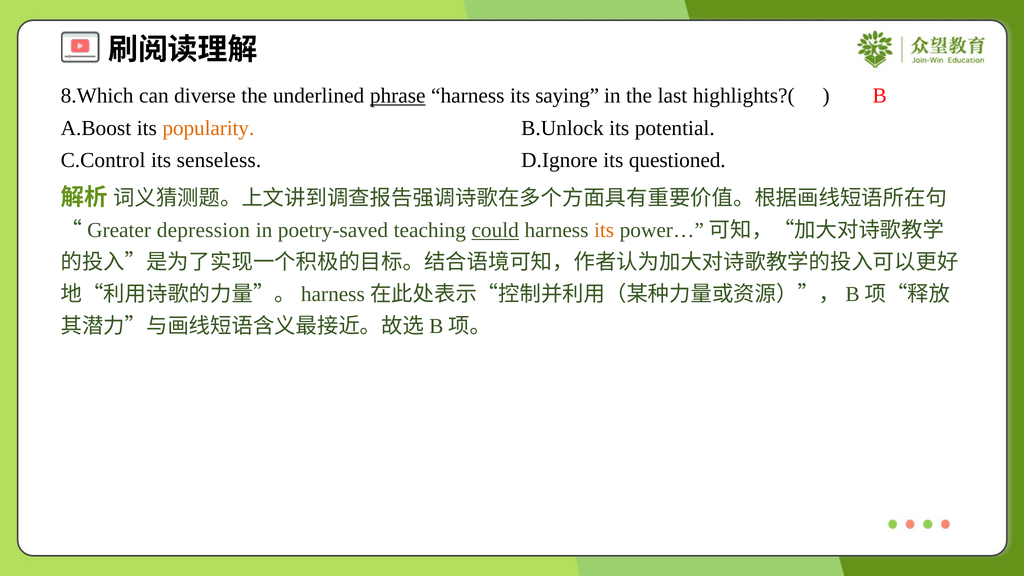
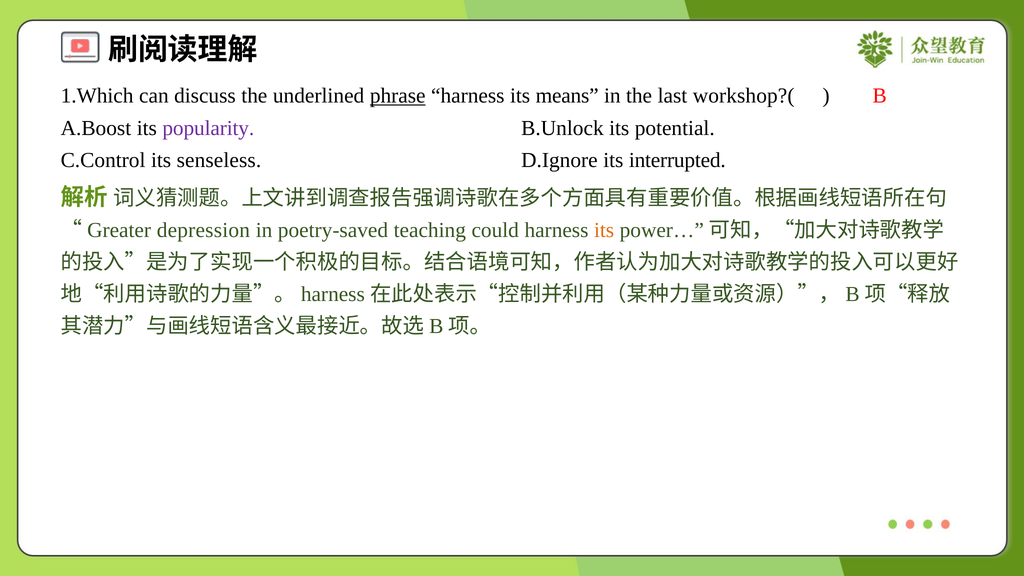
8.Which: 8.Which -> 1.Which
diverse: diverse -> discuss
saying: saying -> means
highlights?(: highlights?( -> workshop?(
popularity colour: orange -> purple
questioned: questioned -> interrupted
could underline: present -> none
